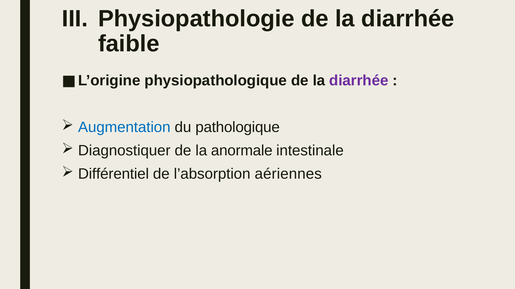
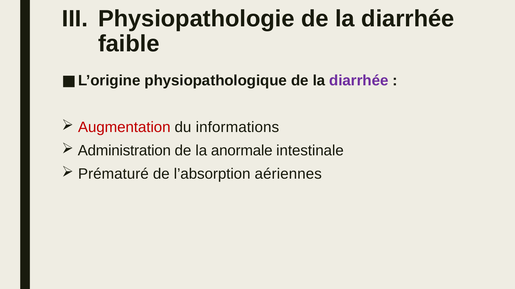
Augmentation colour: blue -> red
pathologique: pathologique -> informations
Diagnostiquer: Diagnostiquer -> Administration
Différentiel: Différentiel -> Prématuré
